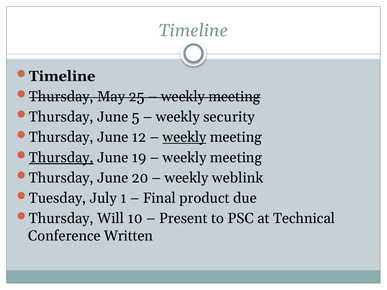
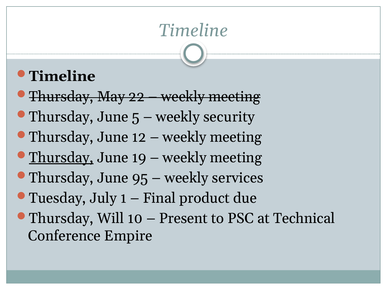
25: 25 -> 22
weekly at (184, 137) underline: present -> none
20: 20 -> 95
weblink: weblink -> services
Written: Written -> Empire
